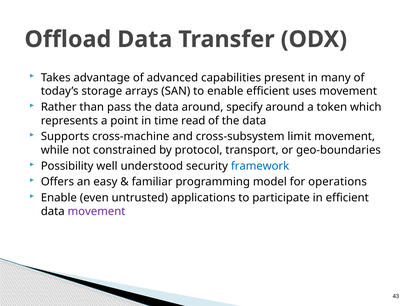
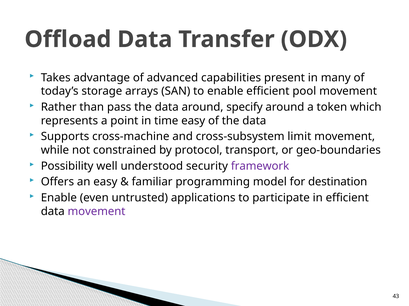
uses: uses -> pool
time read: read -> easy
framework colour: blue -> purple
operations: operations -> destination
